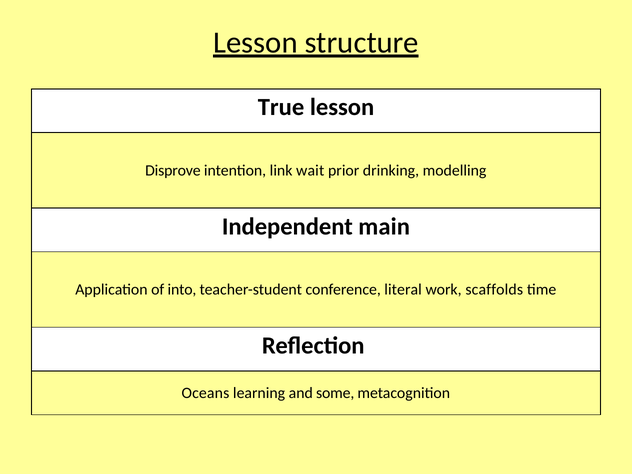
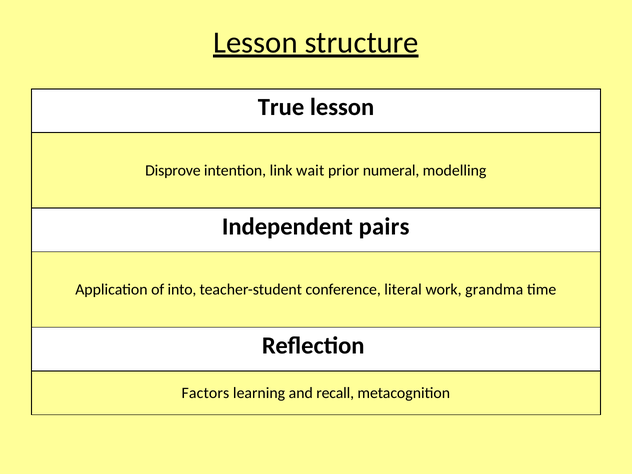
drinking: drinking -> numeral
main: main -> pairs
scaffolds: scaffolds -> grandma
Oceans: Oceans -> Factors
some: some -> recall
